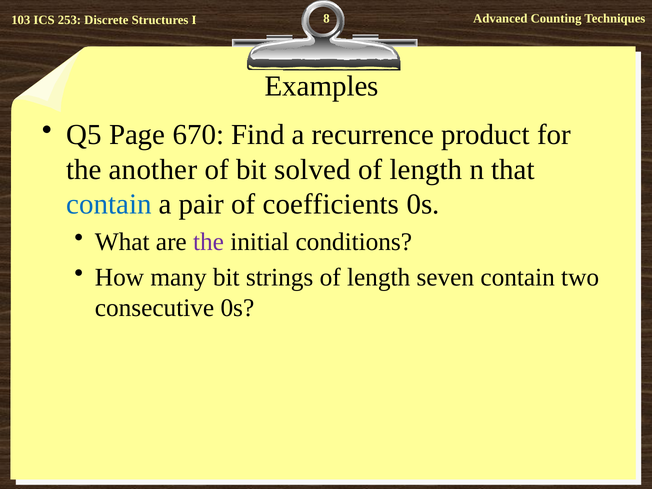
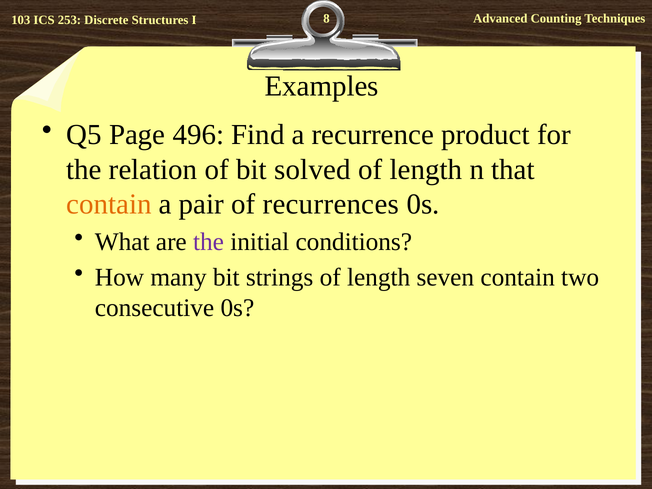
670: 670 -> 496
another: another -> relation
contain at (109, 204) colour: blue -> orange
coefficients: coefficients -> recurrences
